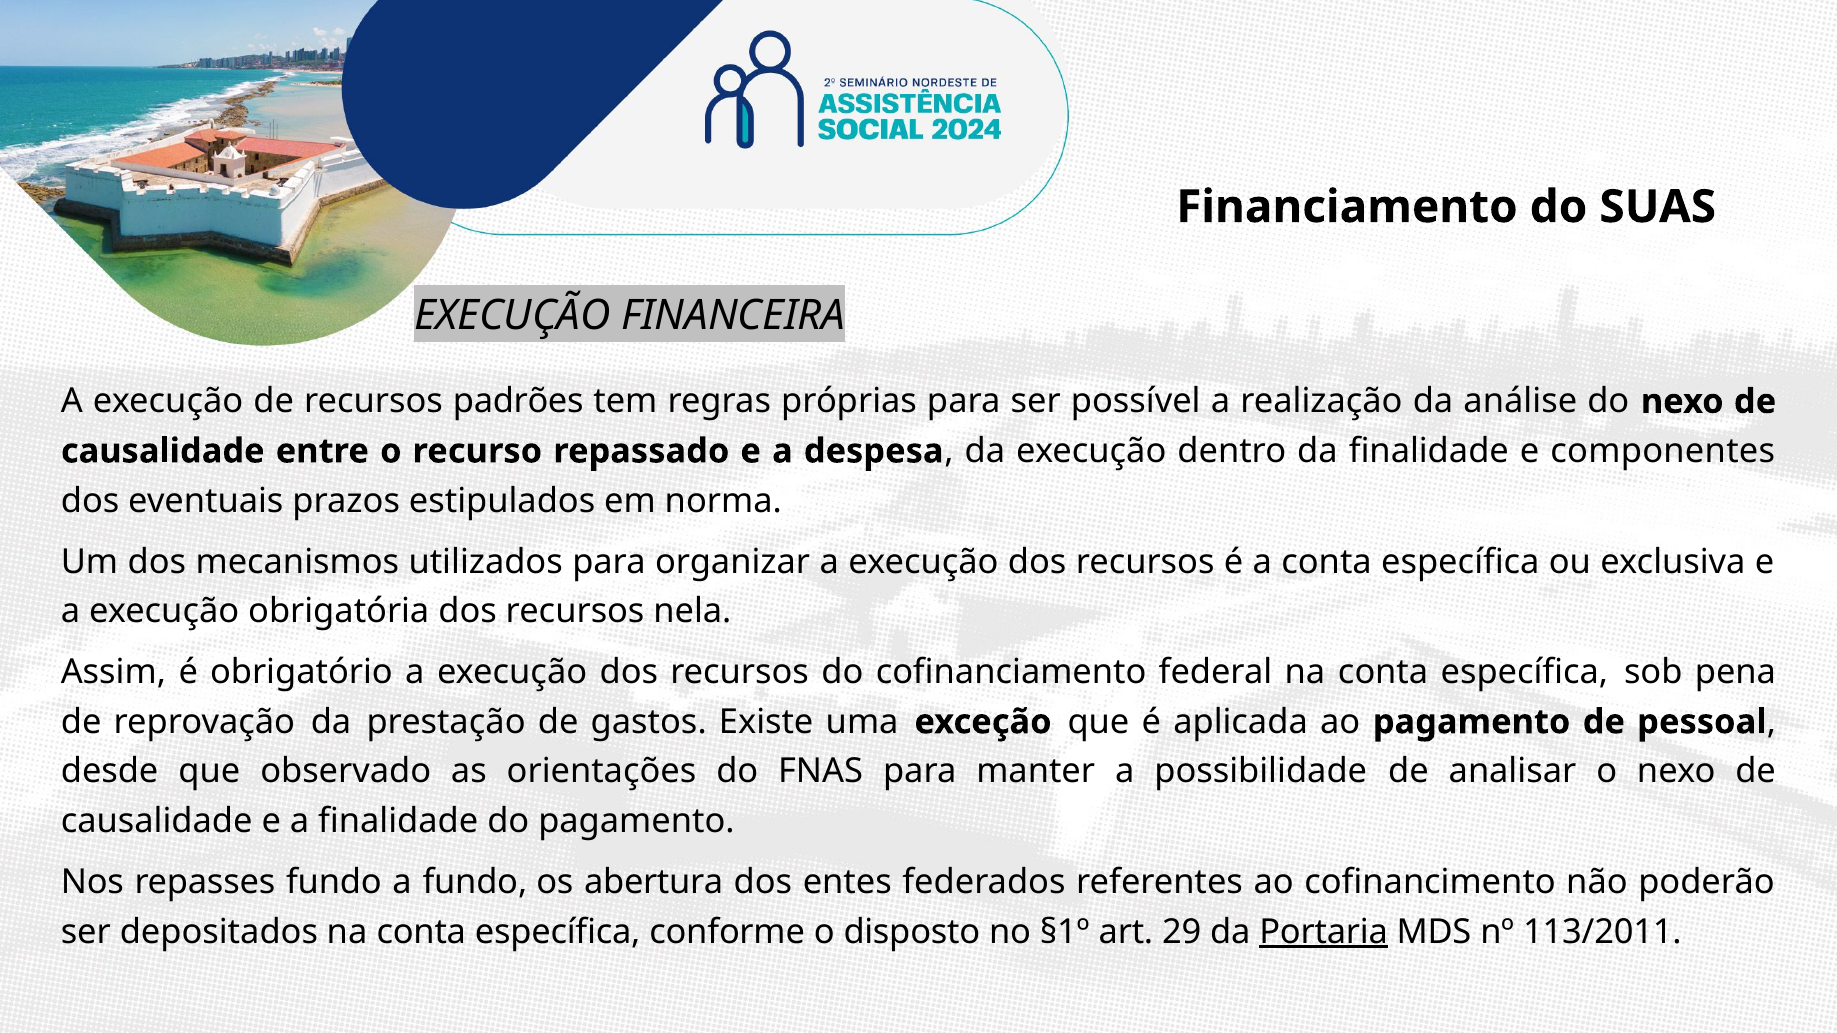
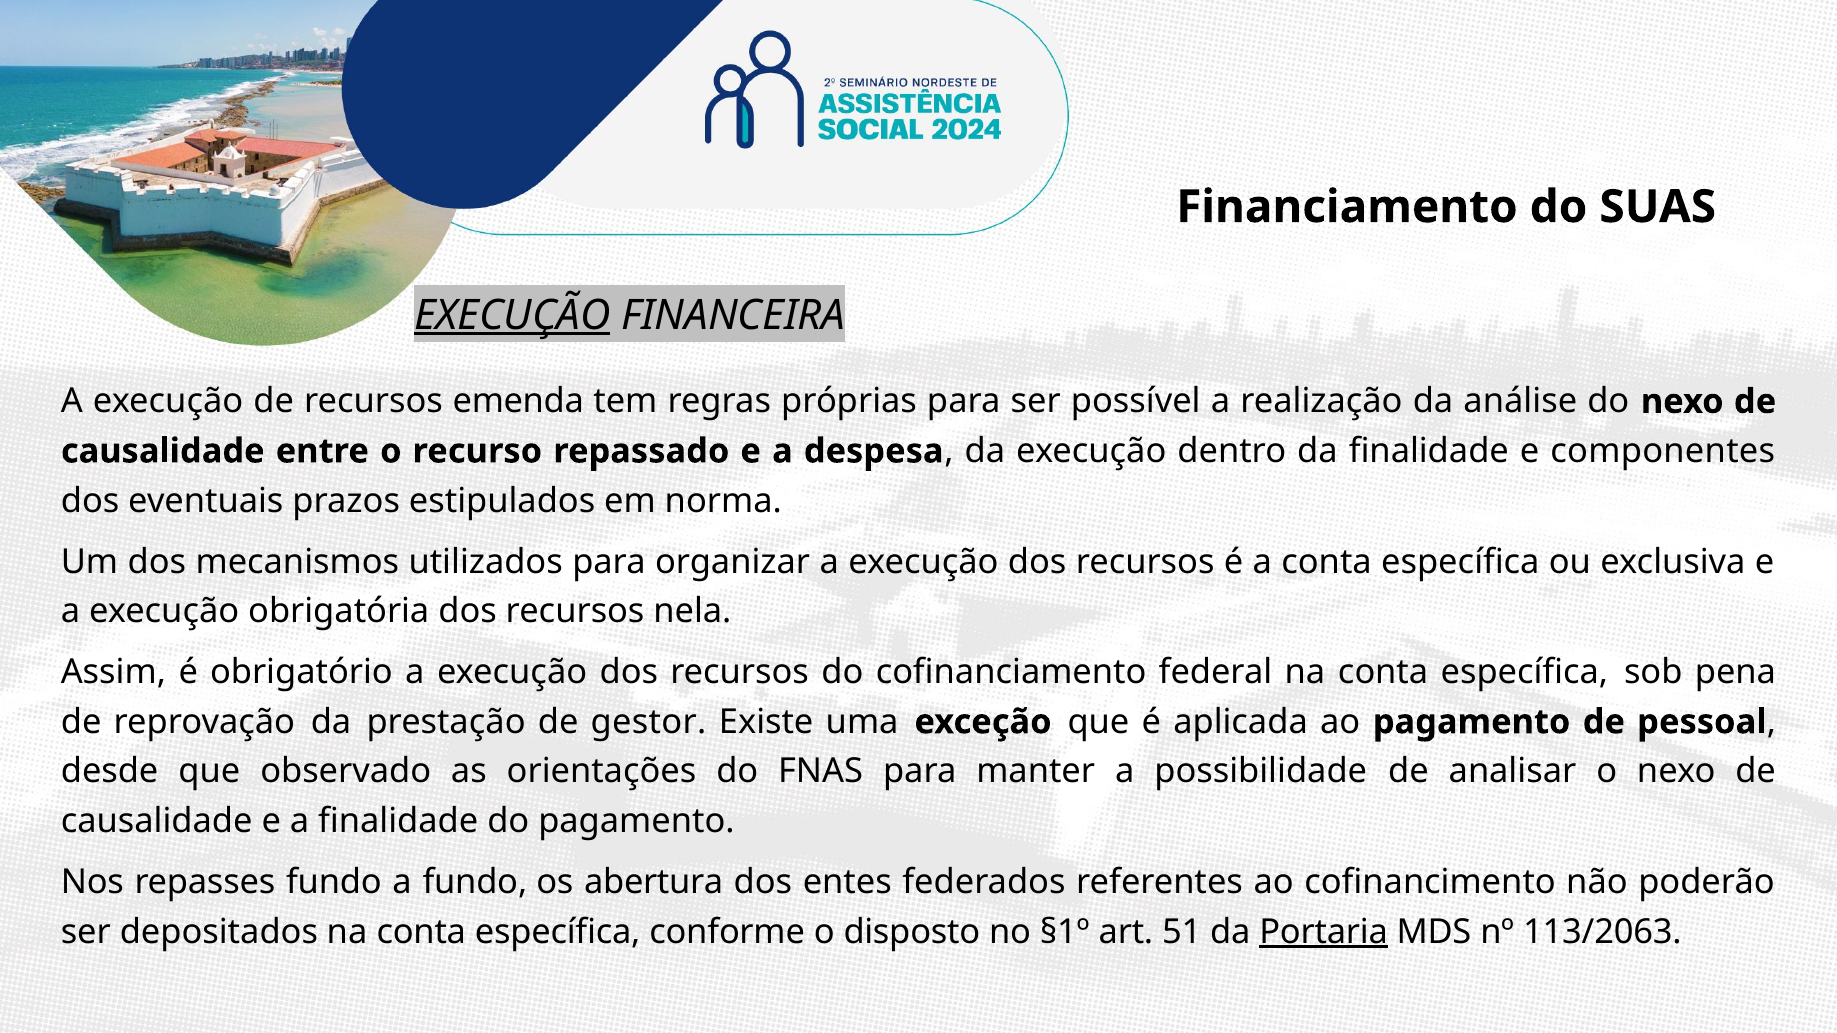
EXECUÇÃO at (512, 316) underline: none -> present
padrões: padrões -> emenda
gastos: gastos -> gestor
29: 29 -> 51
113/2011: 113/2011 -> 113/2063
